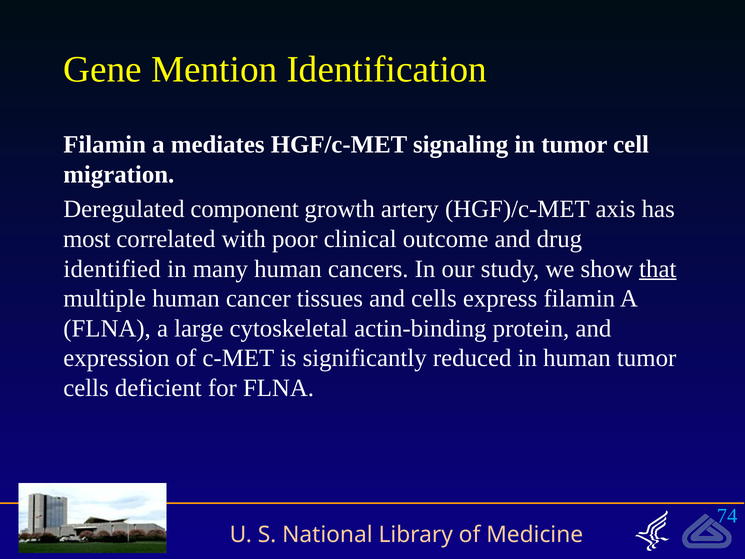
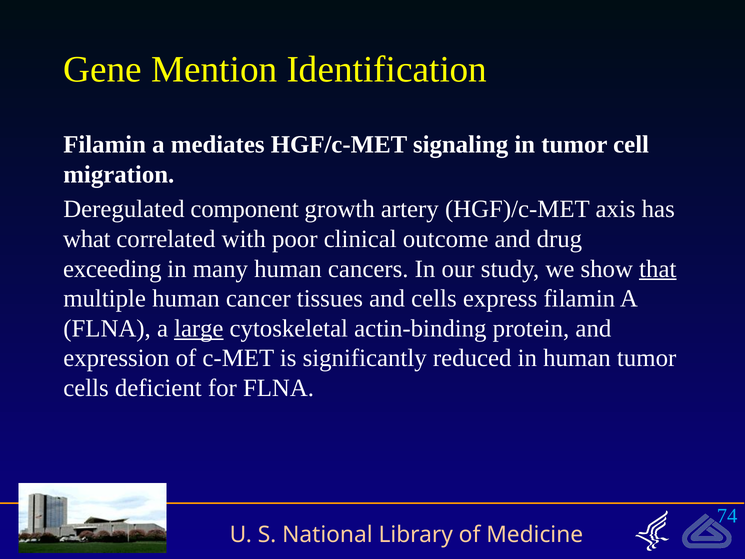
most: most -> what
identified: identified -> exceeding
large underline: none -> present
